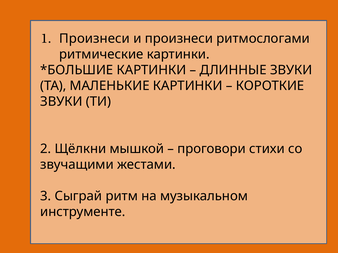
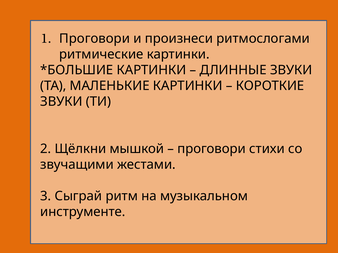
Произнеси at (95, 39): Произнеси -> Проговори
